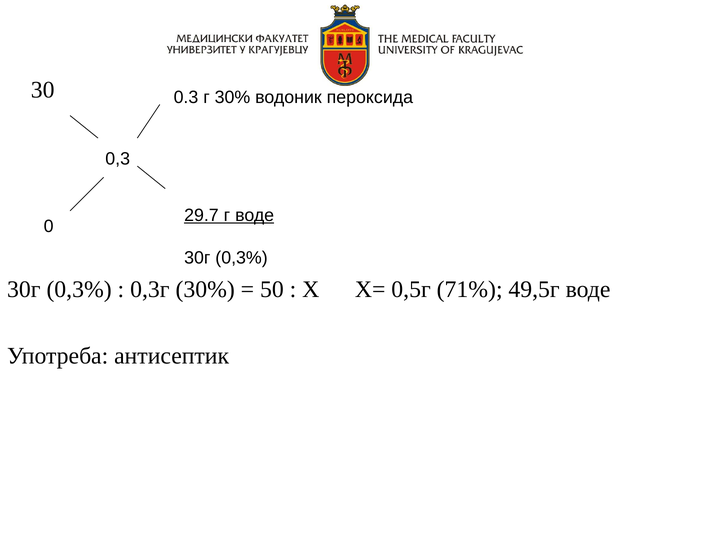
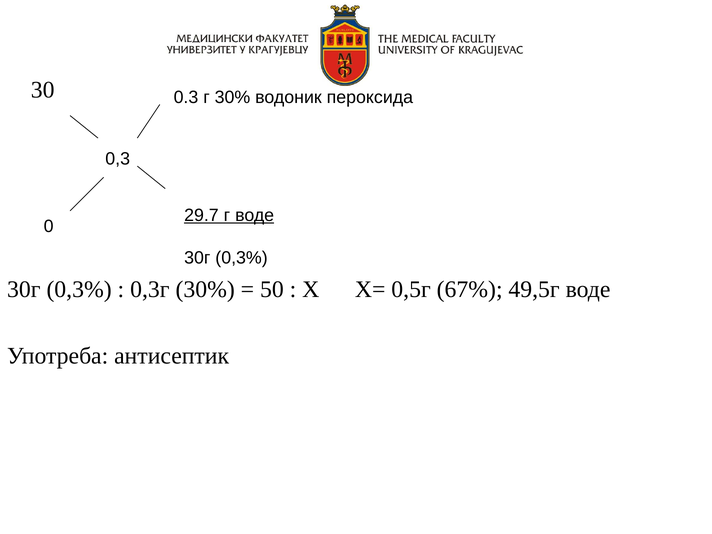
71%: 71% -> 67%
